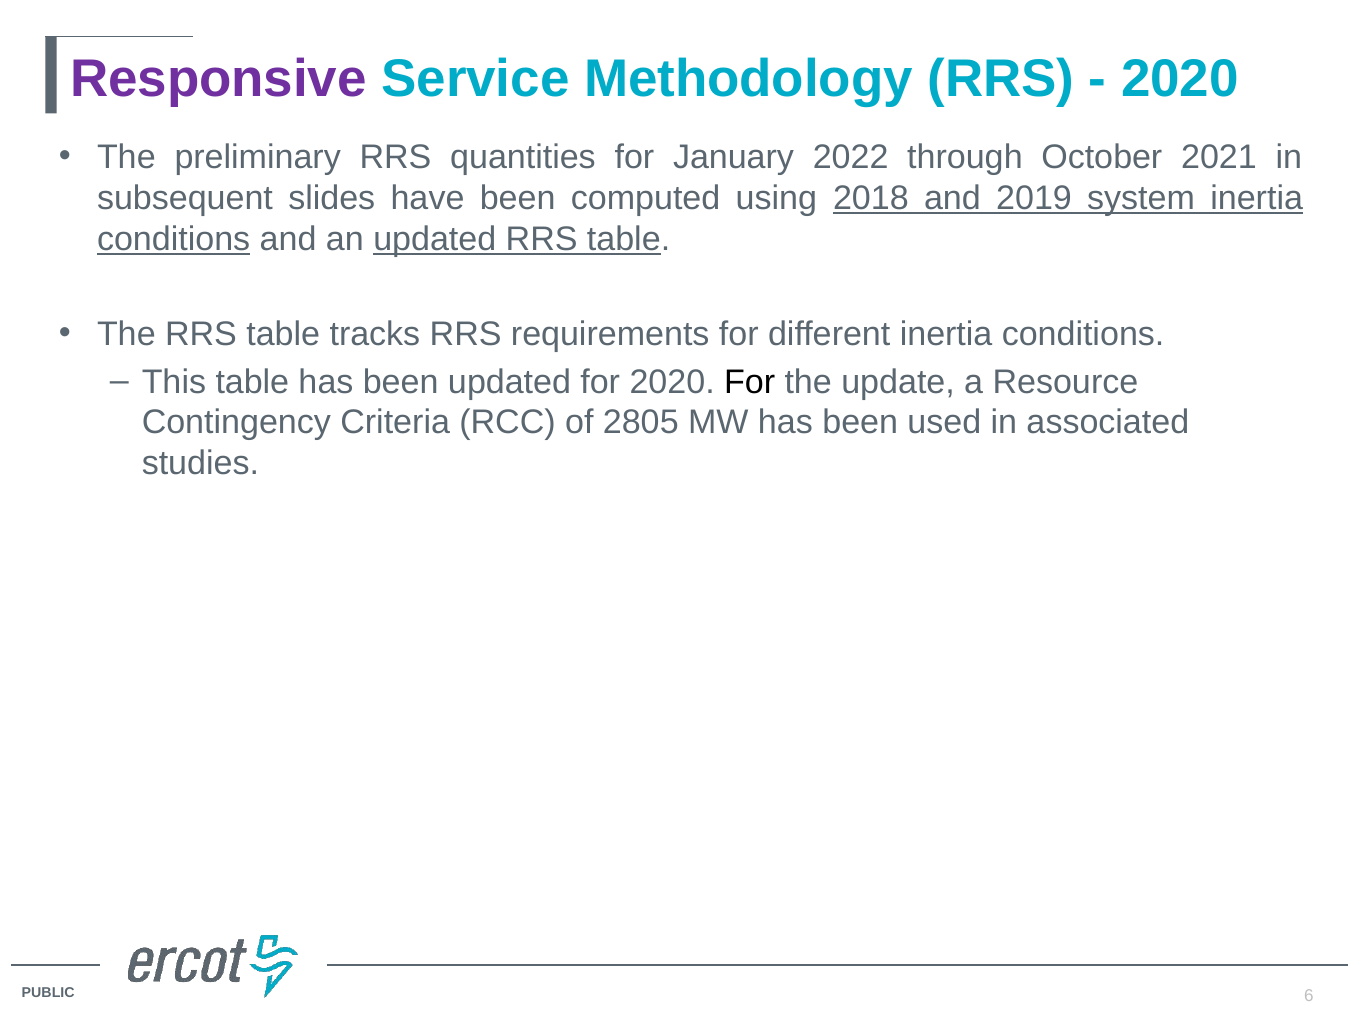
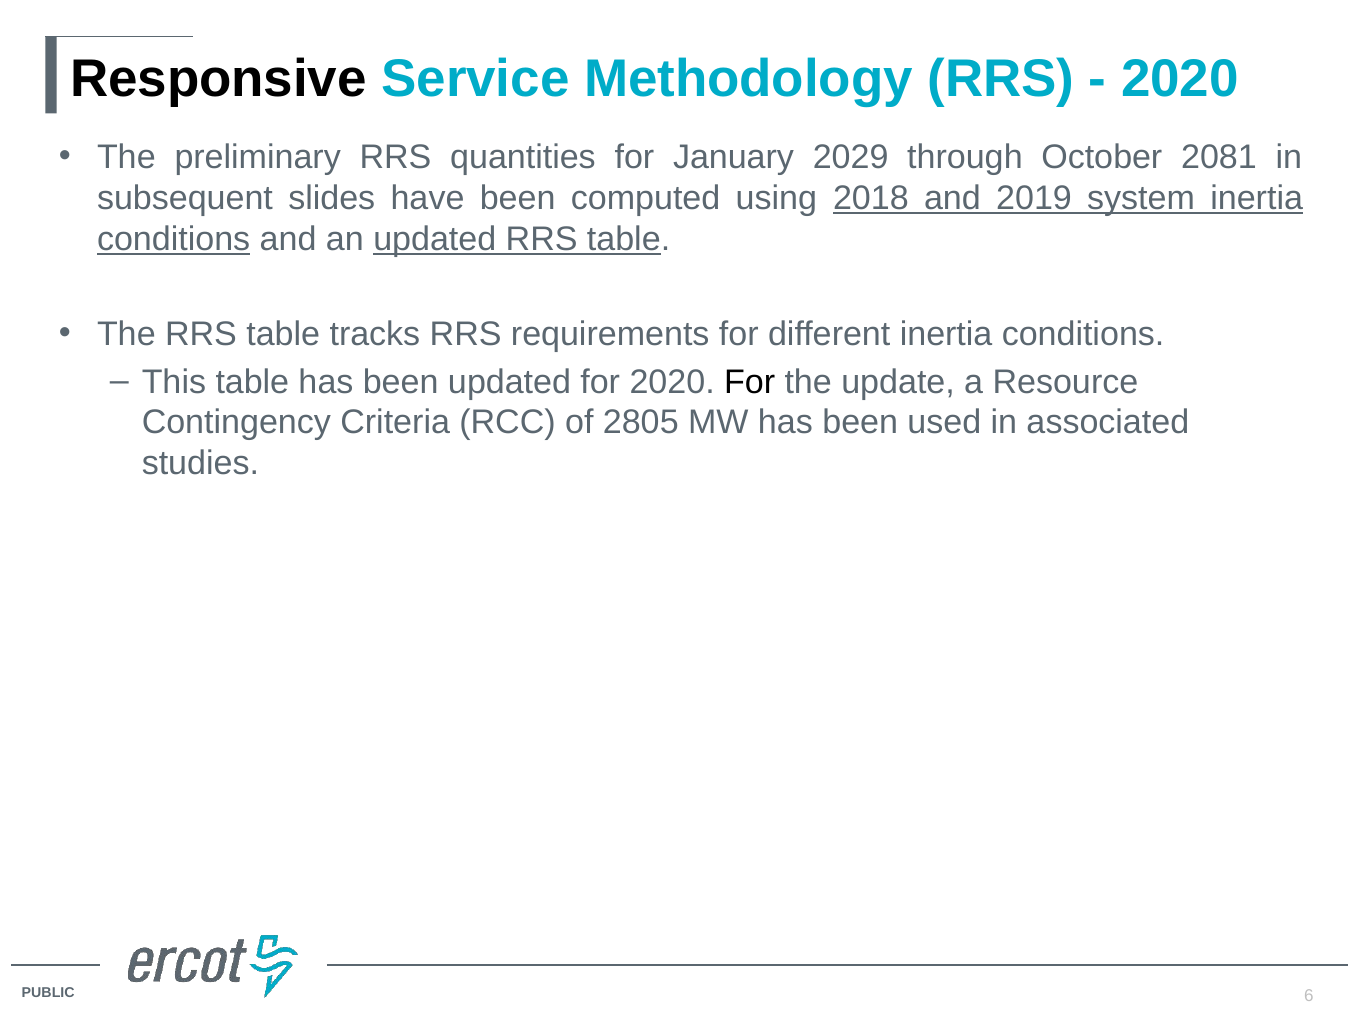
Responsive colour: purple -> black
2022: 2022 -> 2029
2021: 2021 -> 2081
